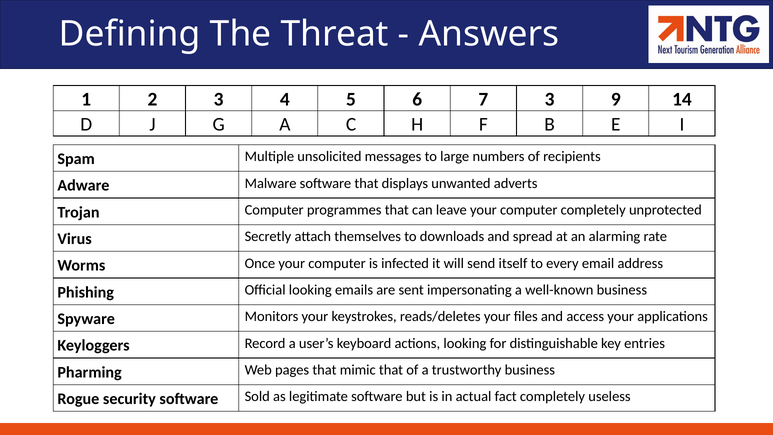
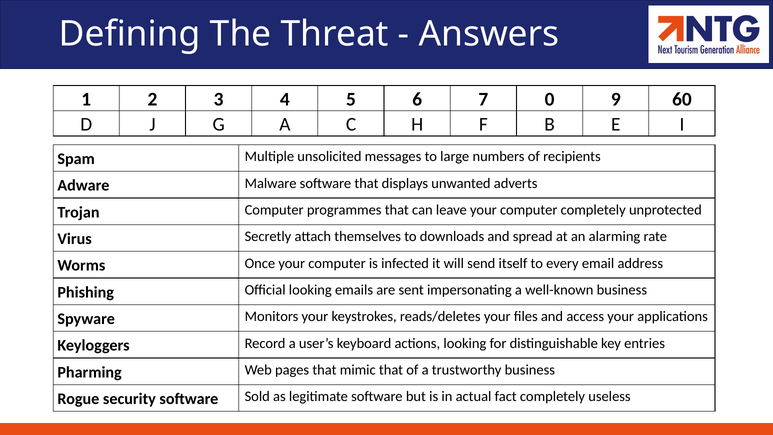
7 3: 3 -> 0
14: 14 -> 60
